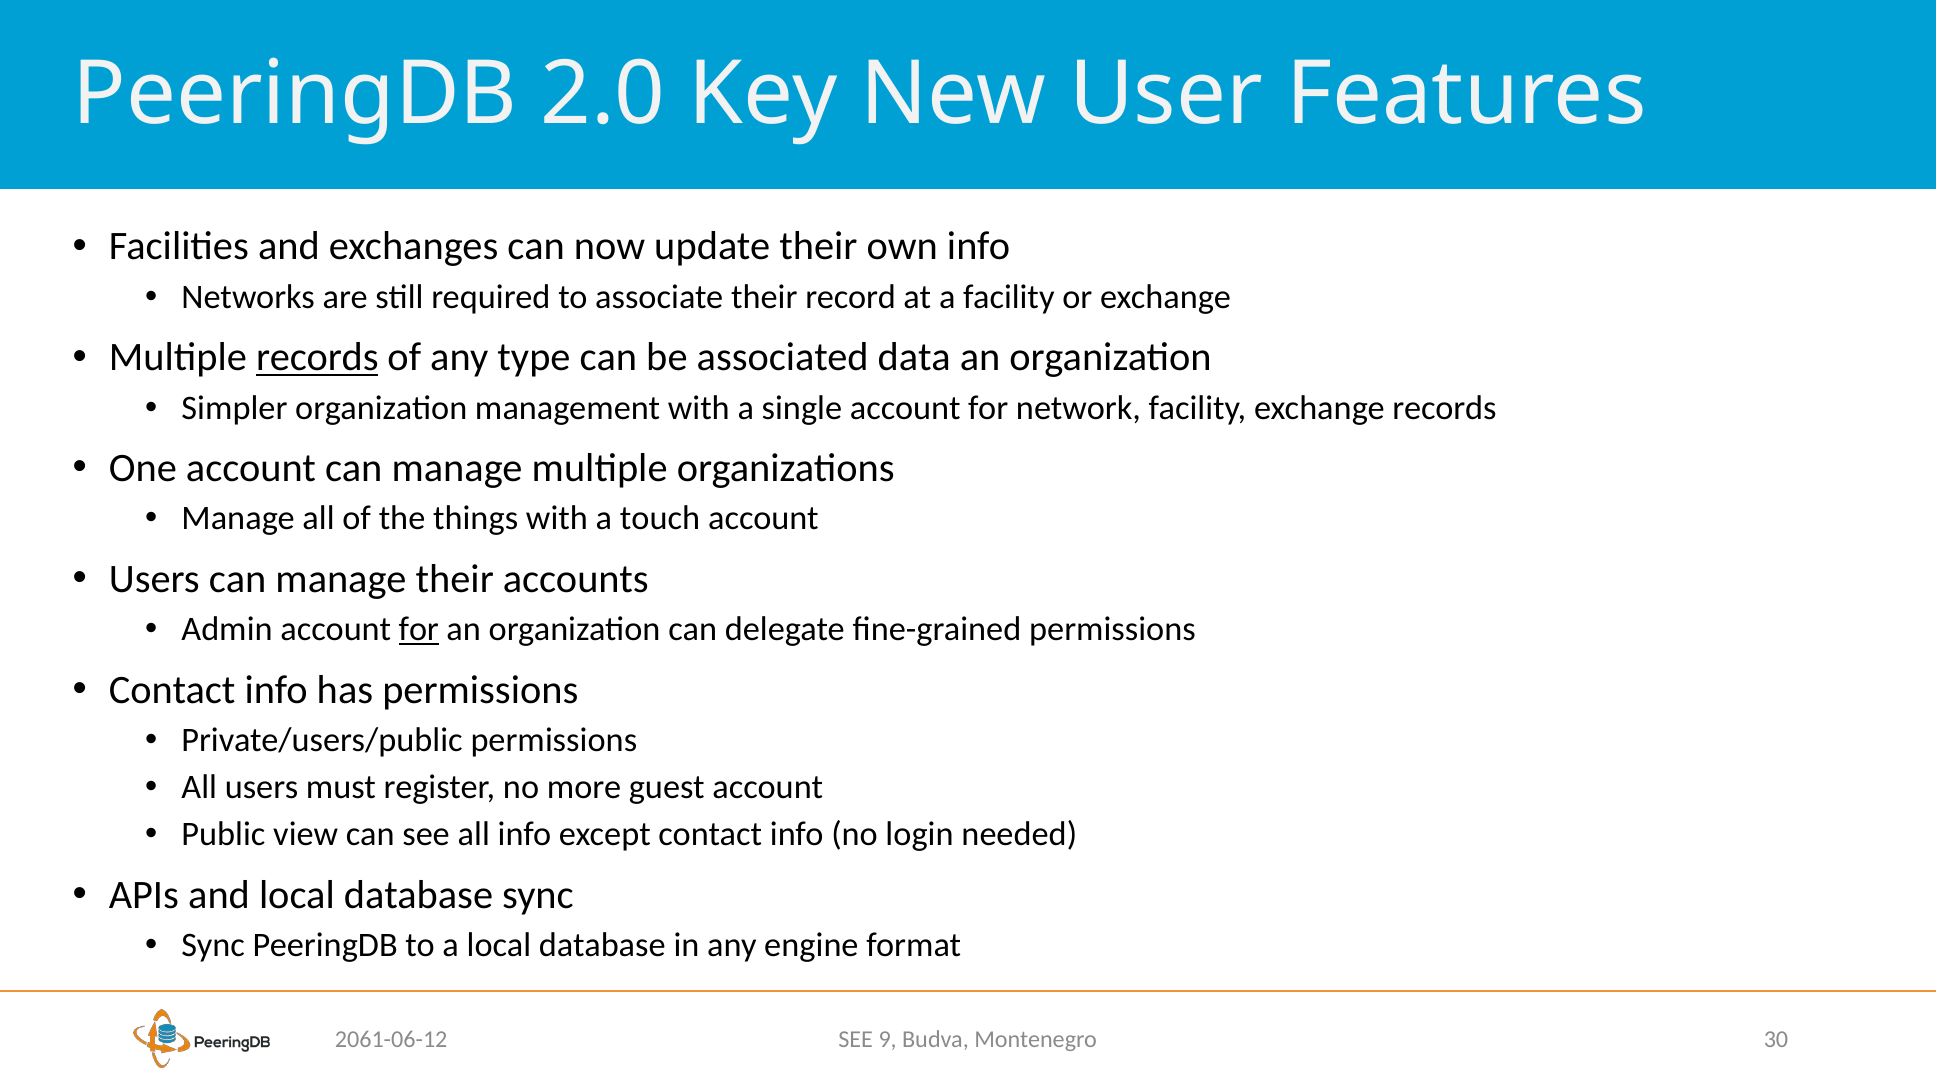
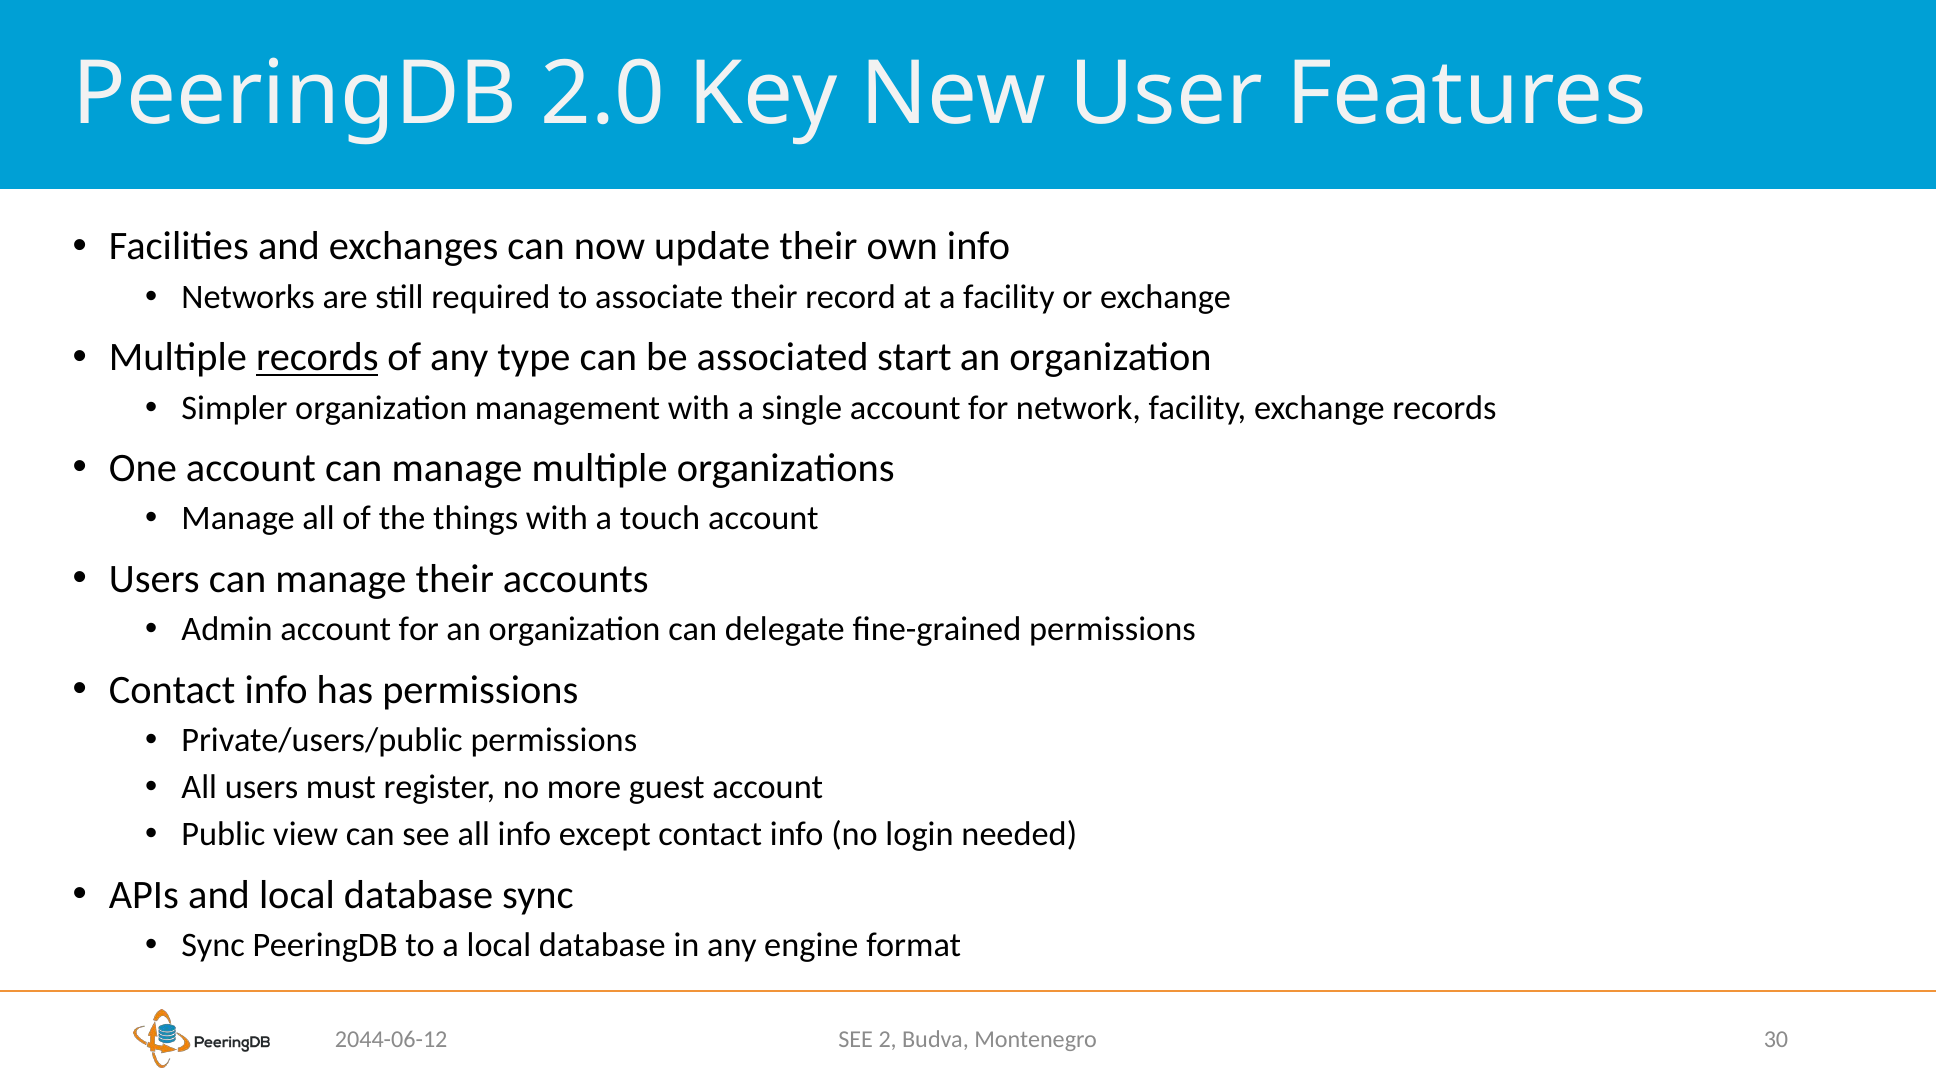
data: data -> start
for at (419, 629) underline: present -> none
9: 9 -> 2
2061-06-12: 2061-06-12 -> 2044-06-12
